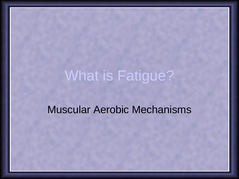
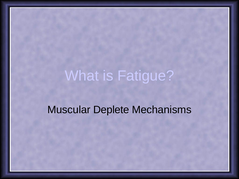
Aerobic: Aerobic -> Deplete
